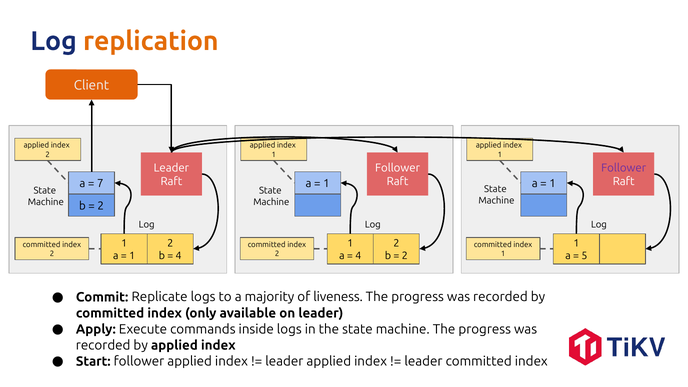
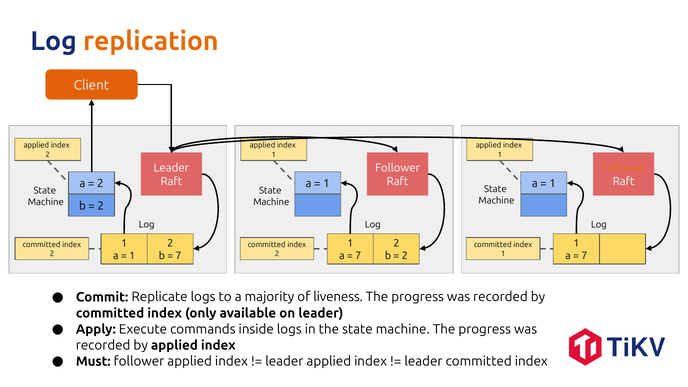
Follower at (624, 168) colour: purple -> orange
7 at (100, 184): 7 -> 2
4 at (179, 256): 4 -> 7
4 at (358, 256): 4 -> 7
5 at (584, 256): 5 -> 7
Start: Start -> Must
